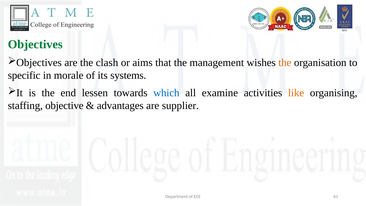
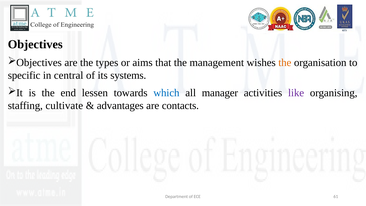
Objectives colour: green -> black
clash: clash -> types
morale: morale -> central
examine: examine -> manager
like colour: orange -> purple
objective: objective -> cultivate
supplier: supplier -> contacts
